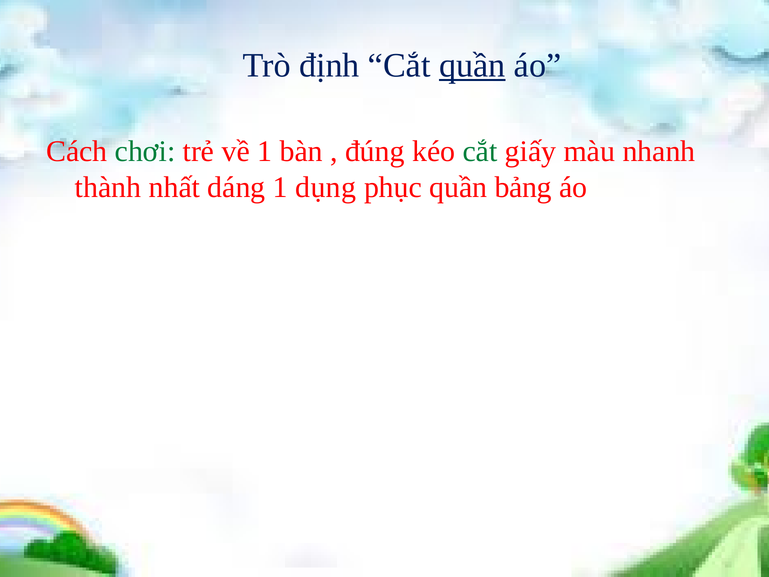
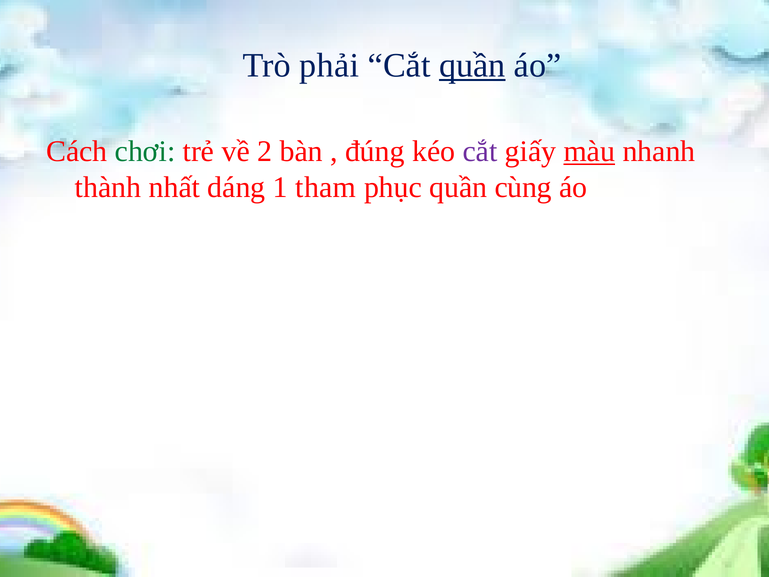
định: định -> phải
về 1: 1 -> 2
cắt at (480, 151) colour: green -> purple
màu underline: none -> present
dụng: dụng -> tham
bảng: bảng -> cùng
